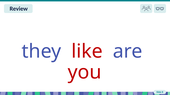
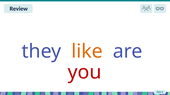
like colour: red -> orange
